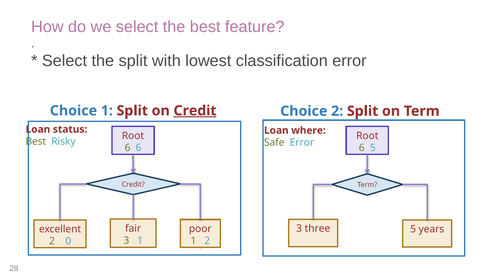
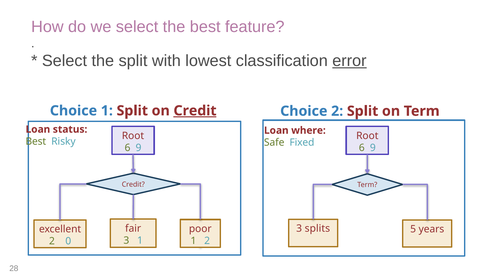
error at (349, 61) underline: none -> present
Safe Error: Error -> Fixed
6 at (139, 148): 6 -> 9
5 at (373, 148): 5 -> 9
three: three -> splits
